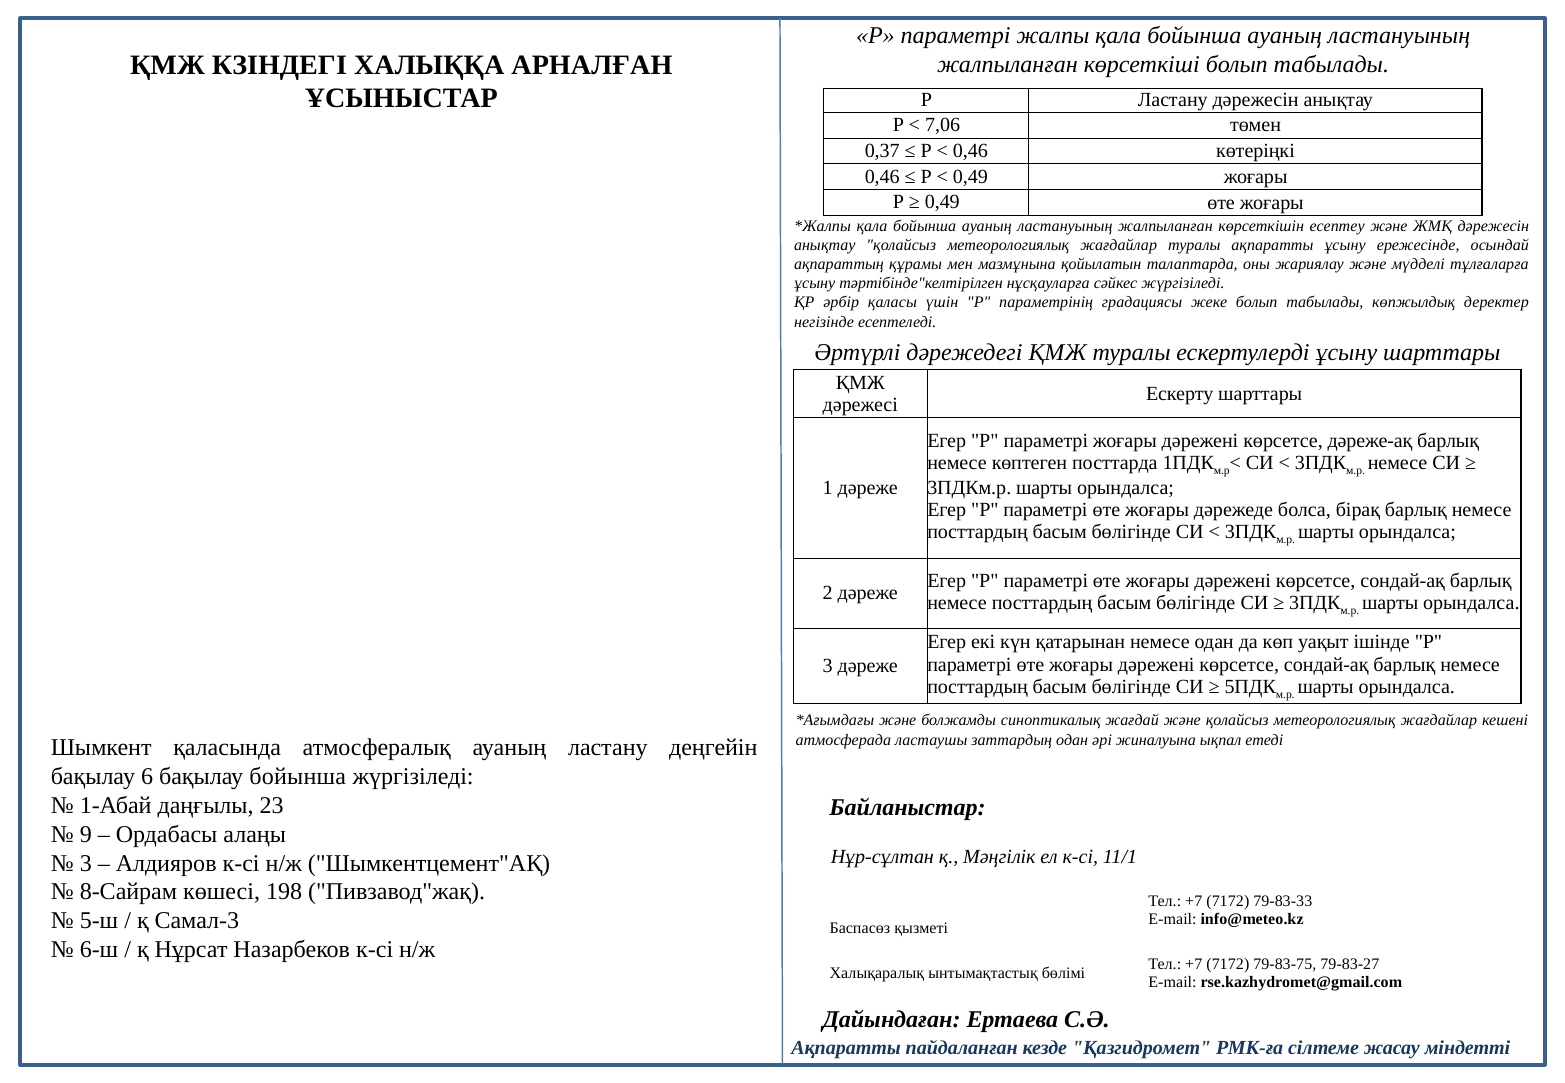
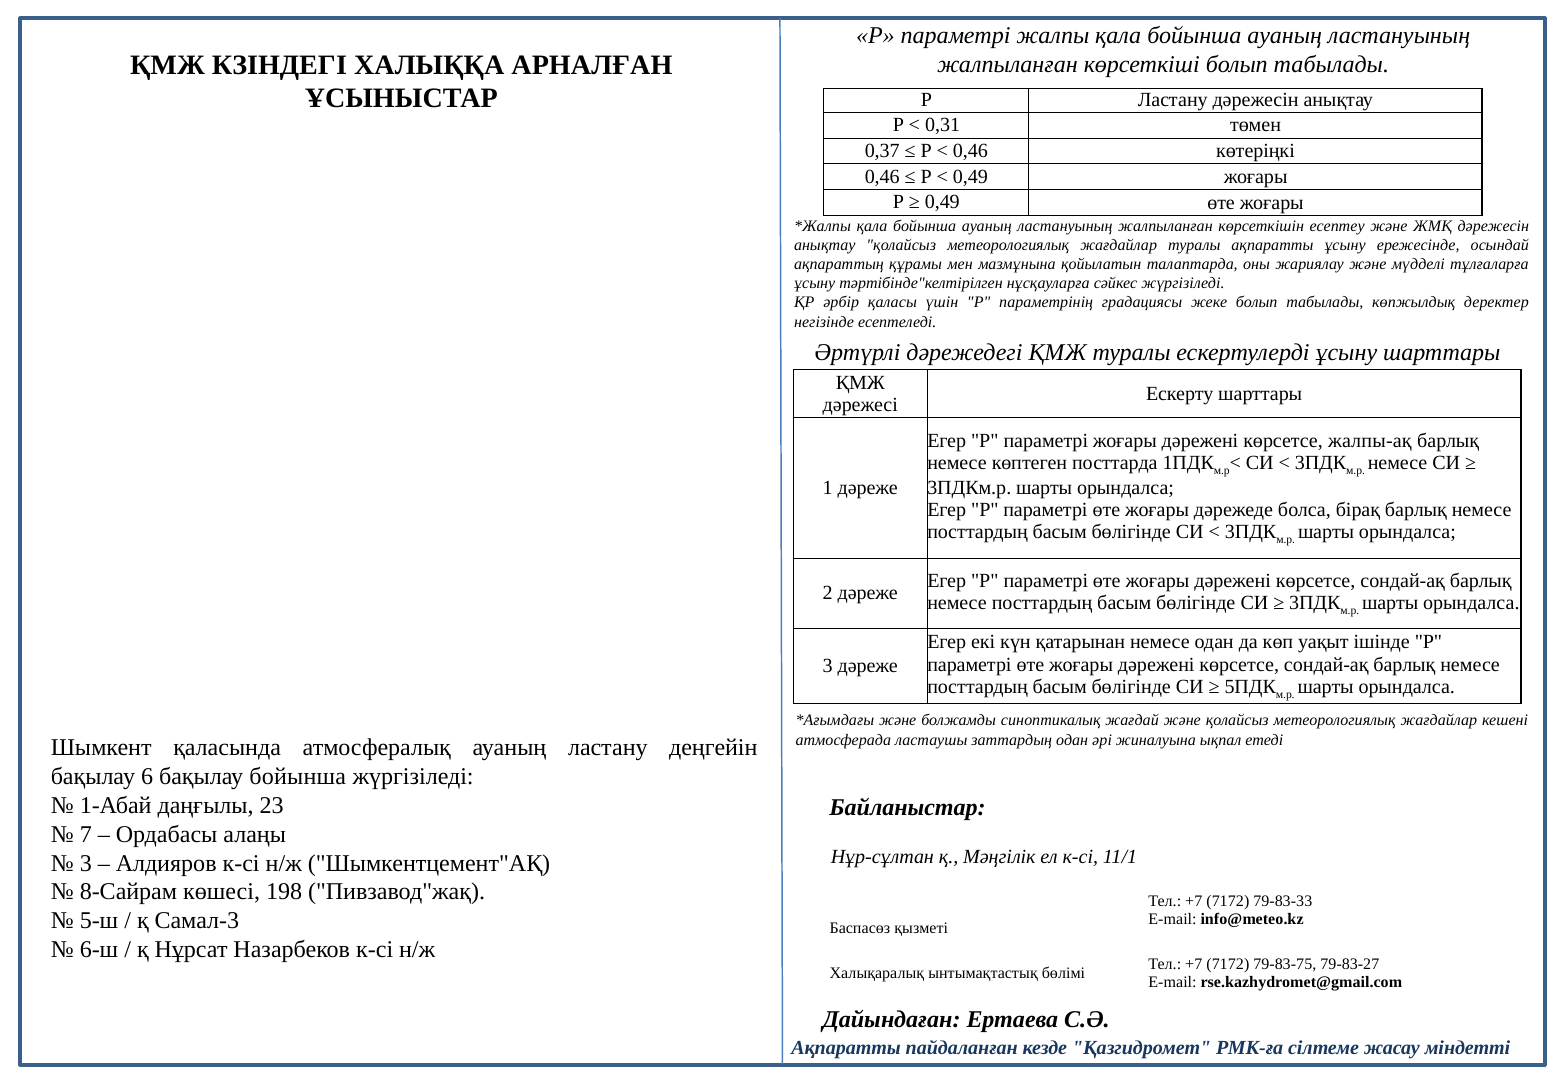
7,06: 7,06 -> 0,31
дәреже-ақ: дәреже-ақ -> жалпы-ақ
9: 9 -> 7
